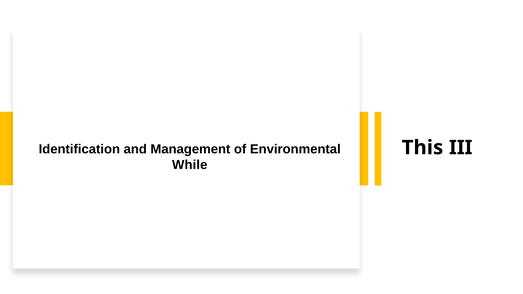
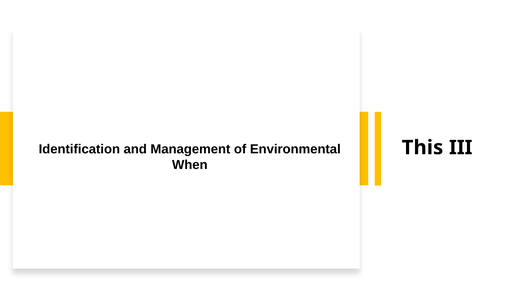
While: While -> When
